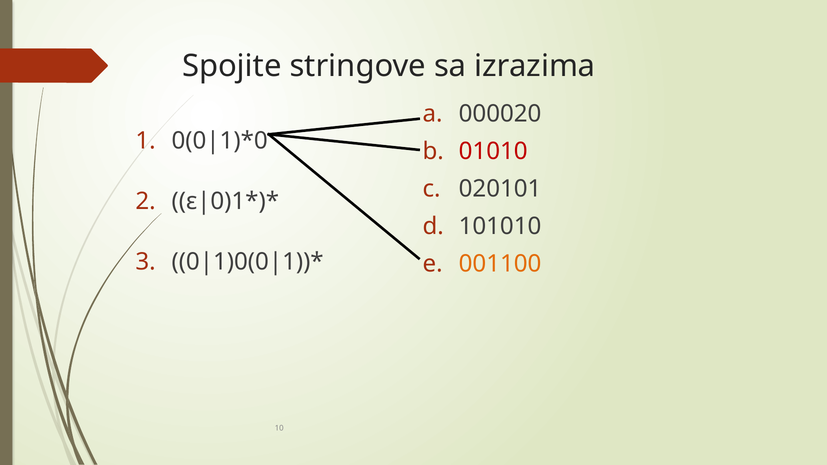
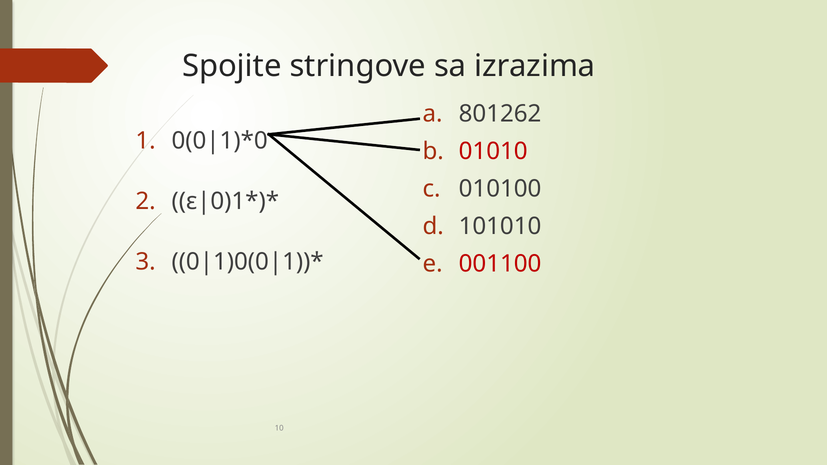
000020: 000020 -> 801262
020101: 020101 -> 010100
001100 colour: orange -> red
